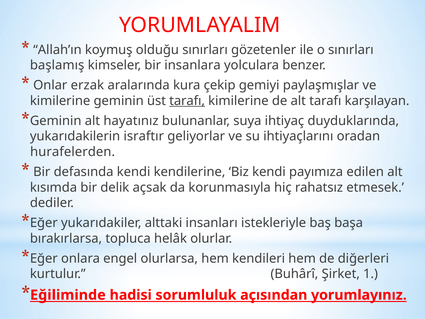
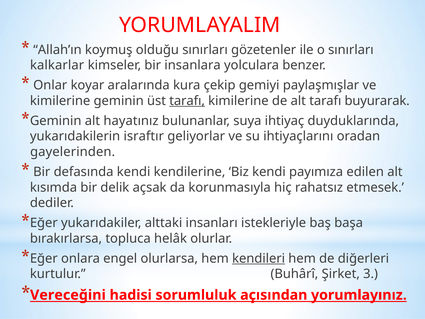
başlamış: başlamış -> kalkarlar
erzak: erzak -> koyar
karşılayan: karşılayan -> buyurarak
hurafelerden: hurafelerden -> gayelerinden
kendileri underline: none -> present
1: 1 -> 3
Eğiliminde: Eğiliminde -> Vereceğini
